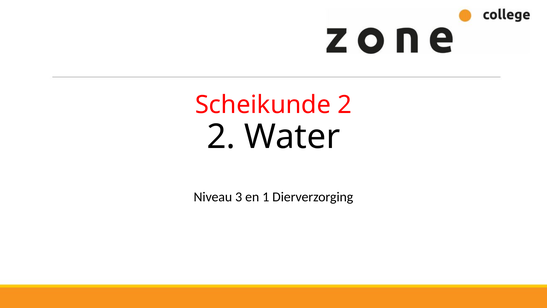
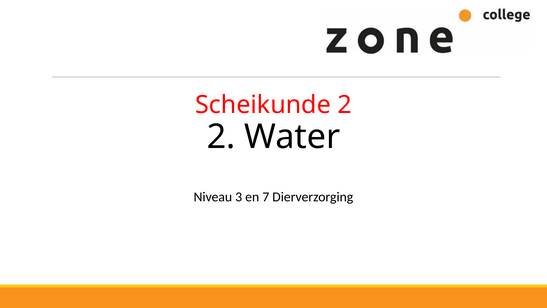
1: 1 -> 7
